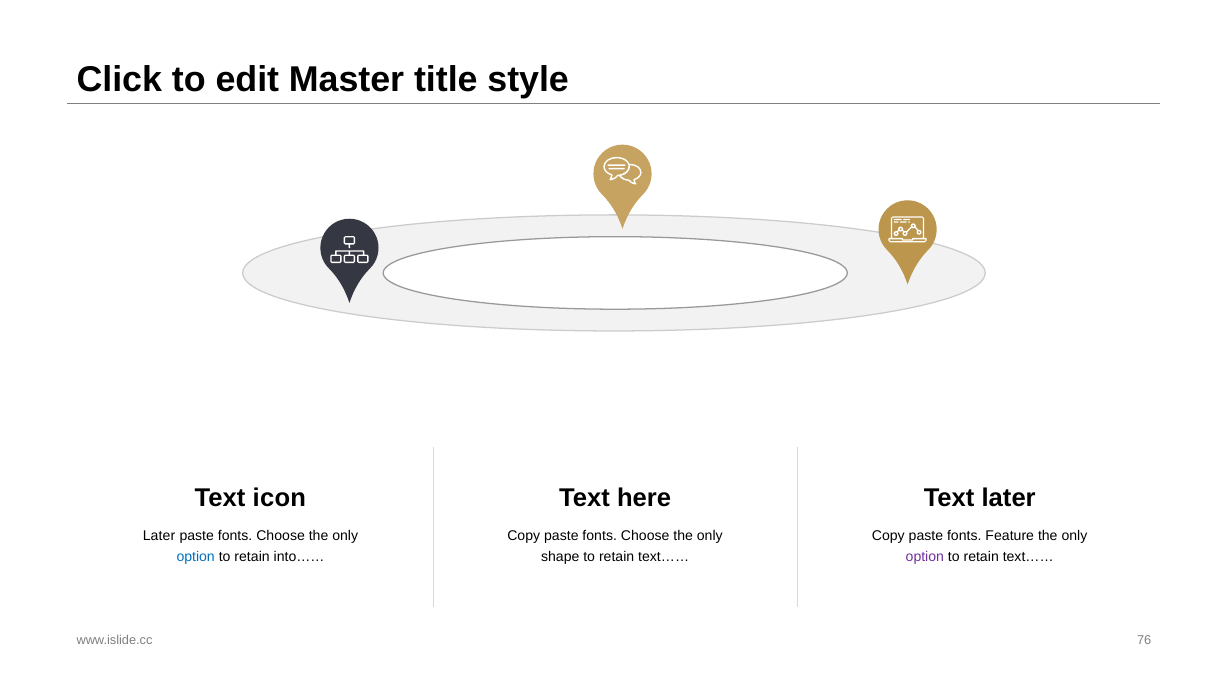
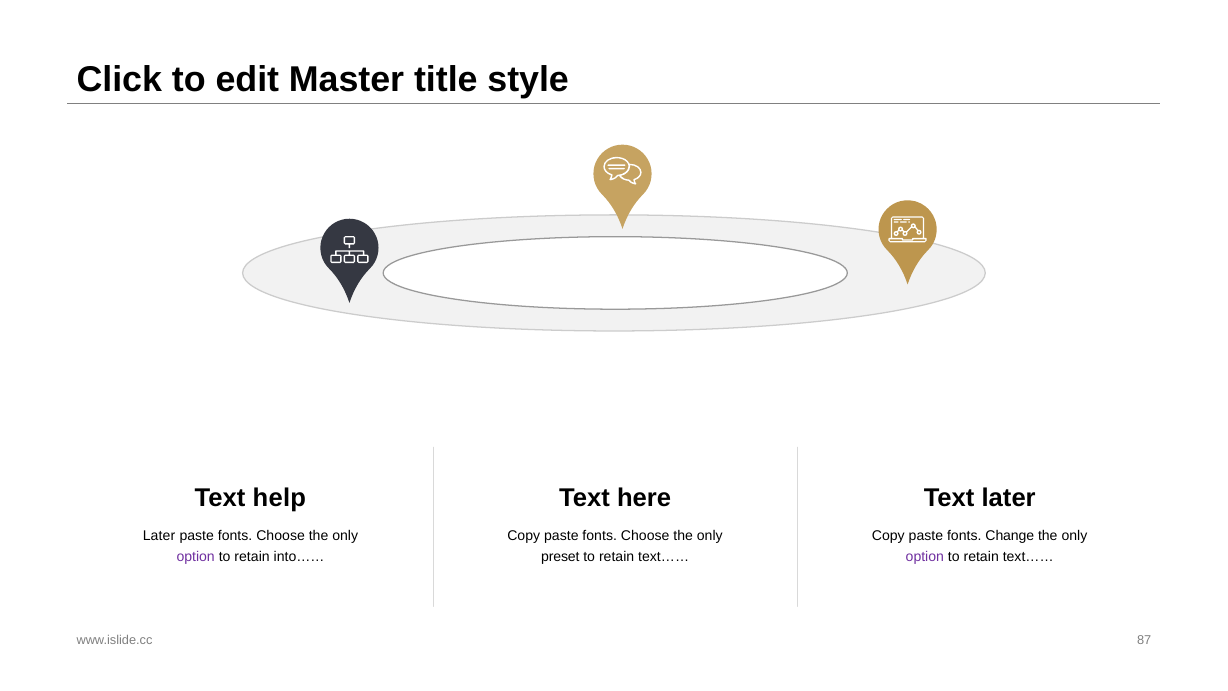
icon: icon -> help
Feature: Feature -> Change
option at (196, 556) colour: blue -> purple
shape: shape -> preset
76: 76 -> 87
